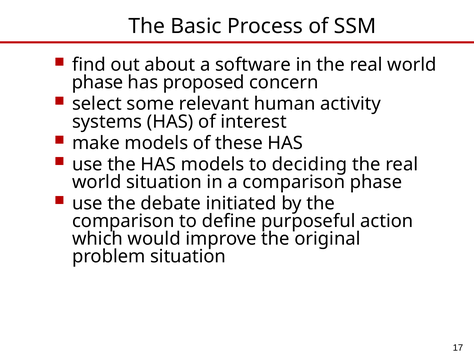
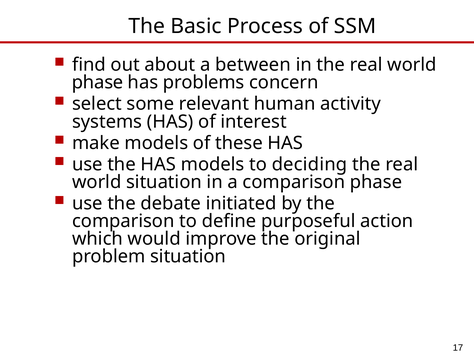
software: software -> between
proposed: proposed -> problems
